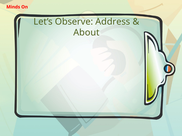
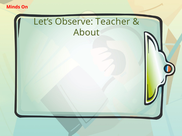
Address: Address -> Teacher
